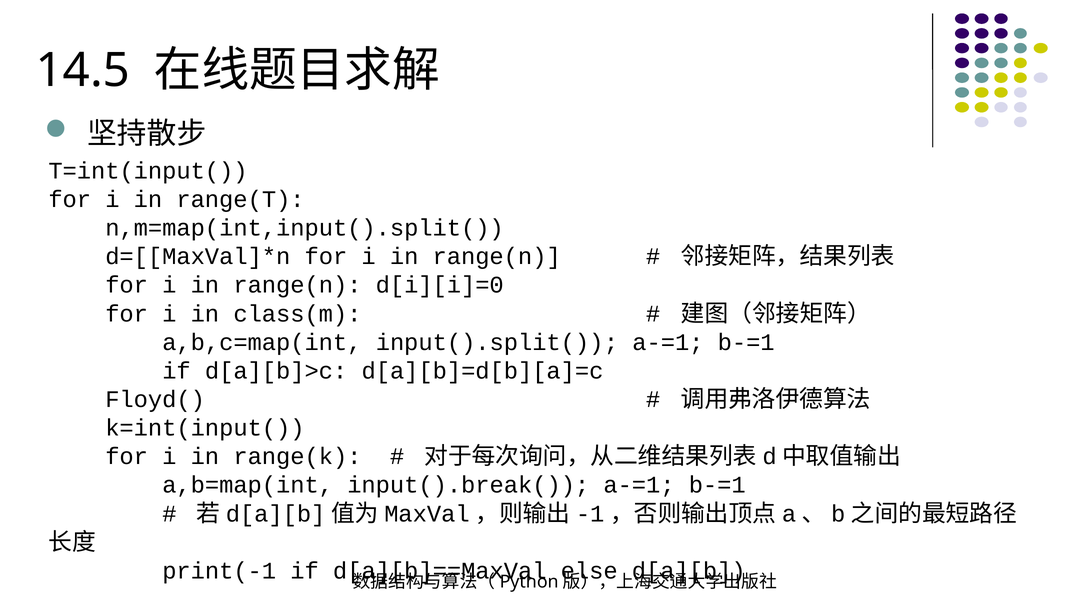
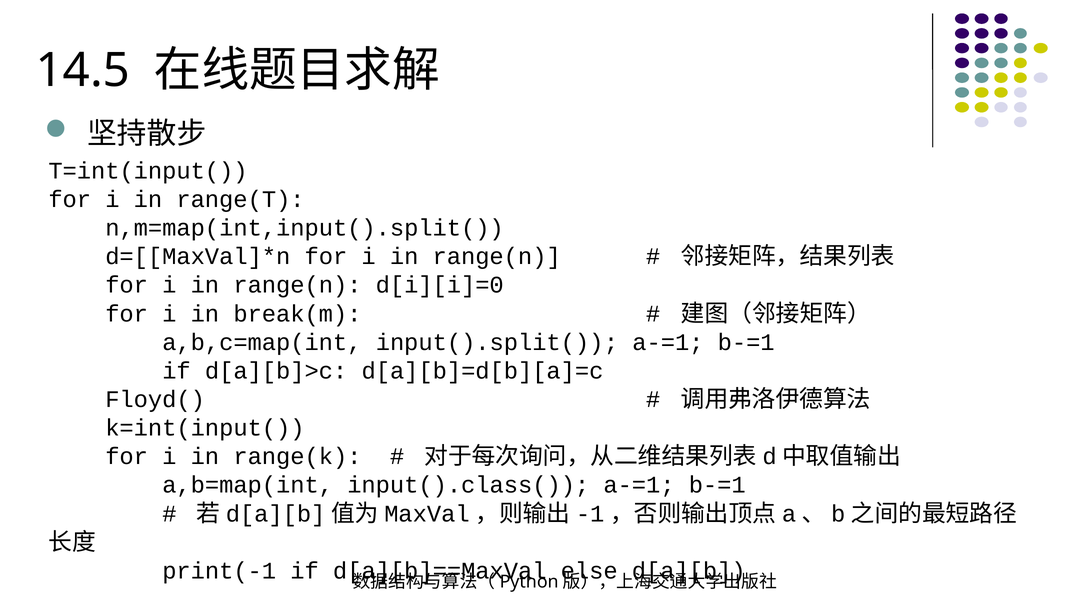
class(m: class(m -> break(m
input().break(: input().break( -> input().class(
